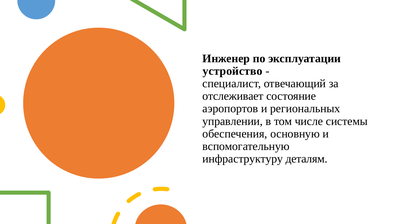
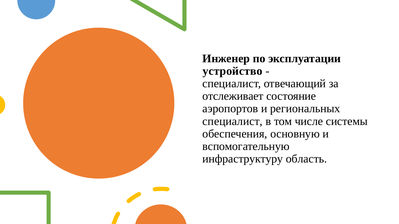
управлении at (233, 121): управлении -> специалист
деталям: деталям -> область
